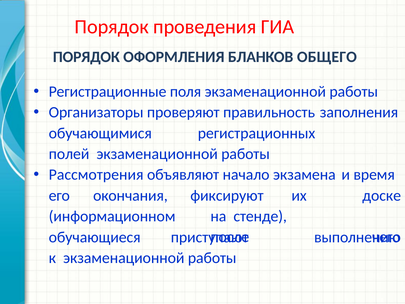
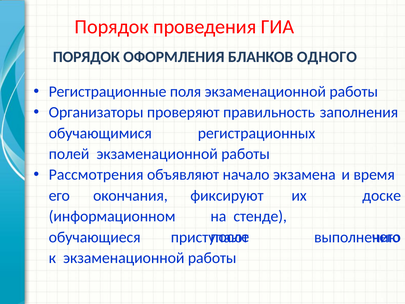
ОБЩЕГО: ОБЩЕГО -> ОДНОГО
